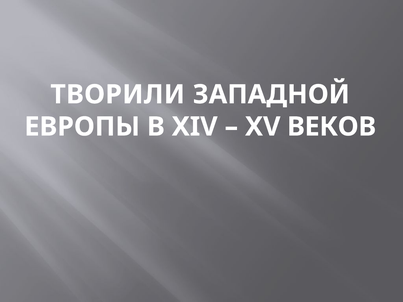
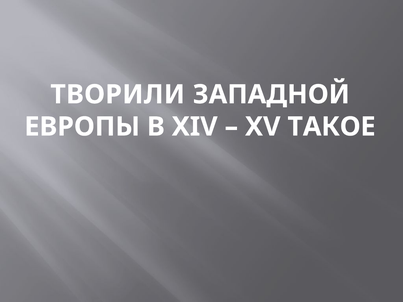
ВЕКОВ: ВЕКОВ -> ТАКОЕ
